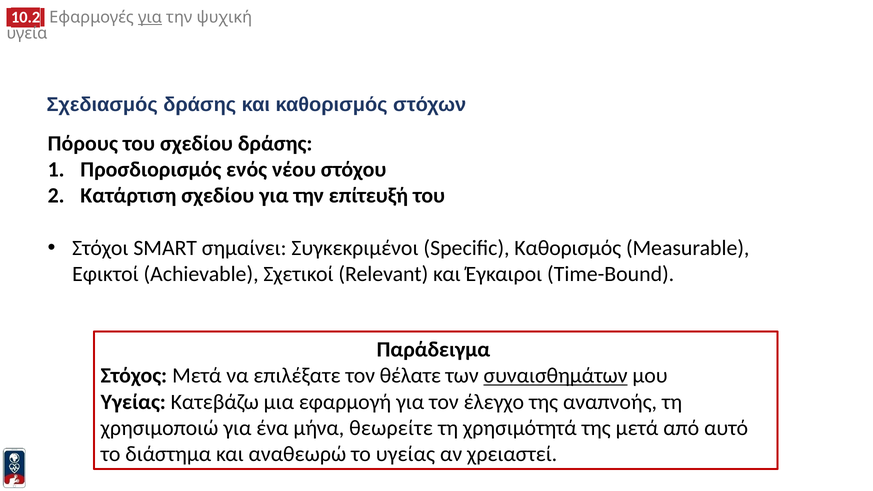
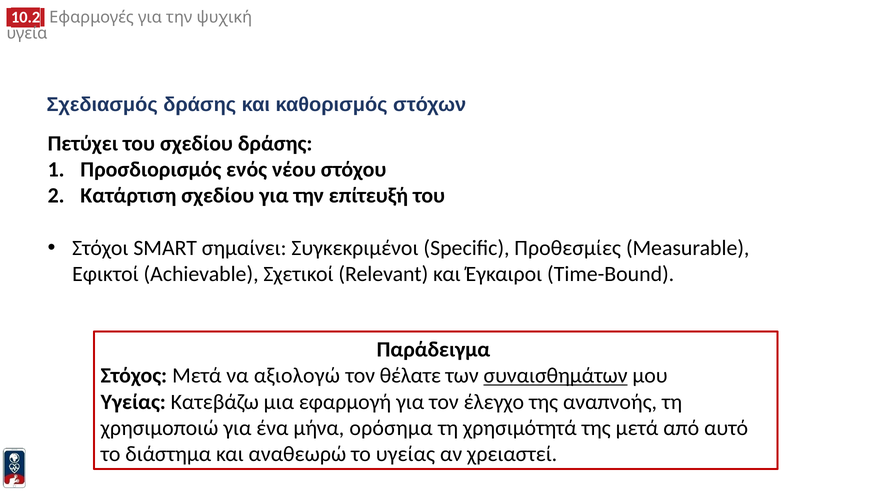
για at (150, 17) underline: present -> none
Πόρους: Πόρους -> Πετύχει
Specific Καθορισμός: Καθορισμός -> Προθεσμίες
επιλέξατε: επιλέξατε -> αξιολογώ
θεωρείτε: θεωρείτε -> ορόσημα
